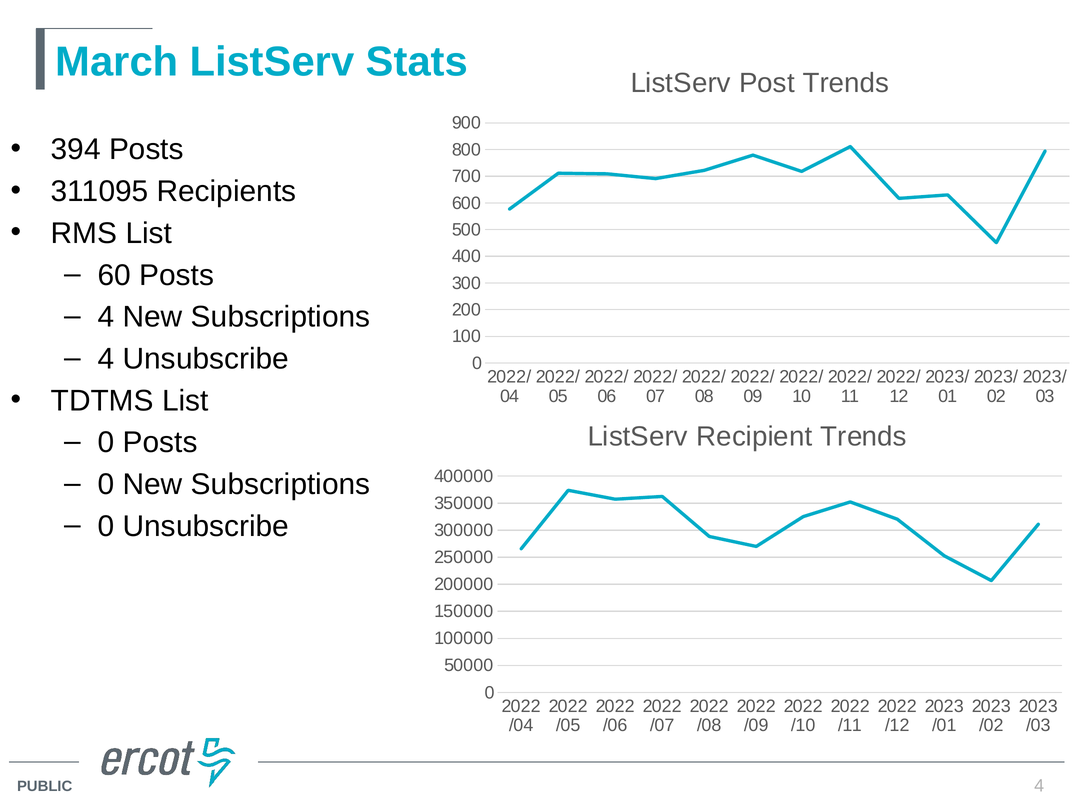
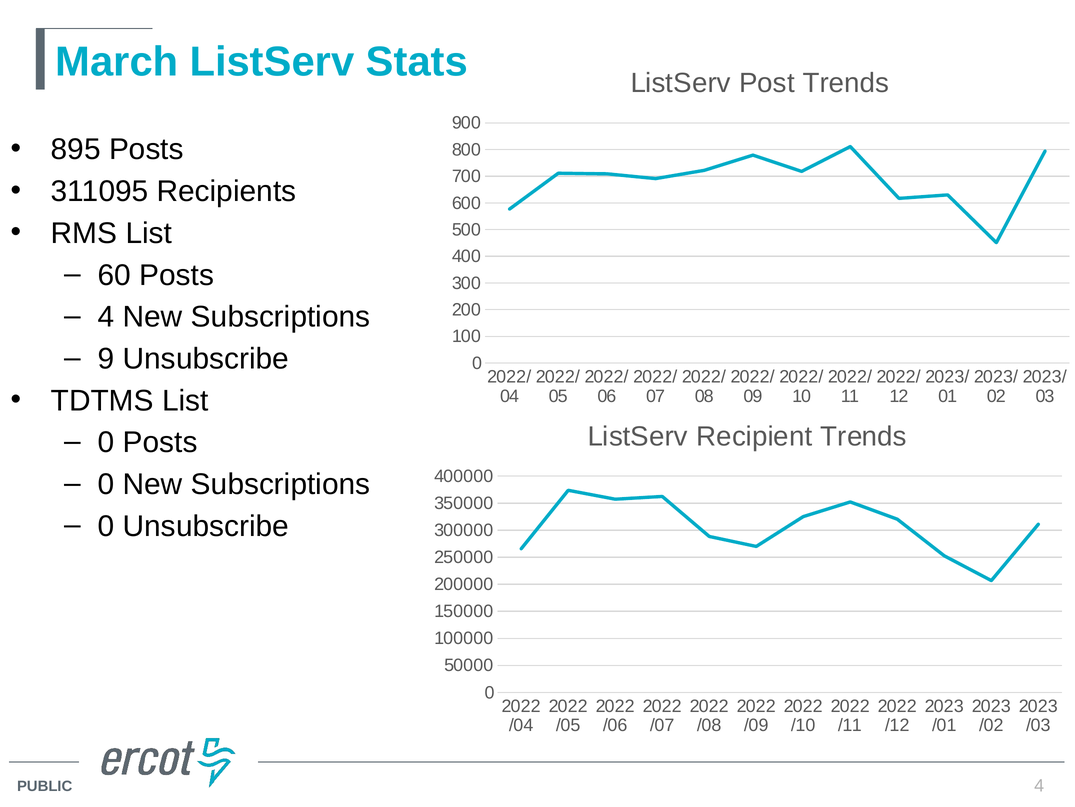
394: 394 -> 895
4 at (106, 359): 4 -> 9
